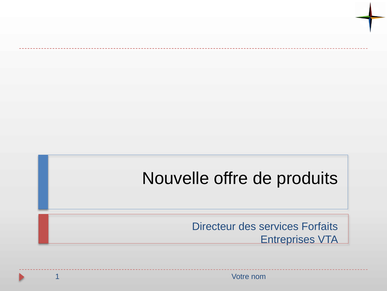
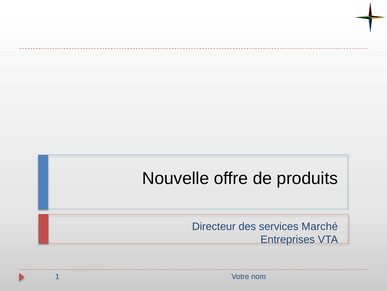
Forfaits: Forfaits -> Marché
